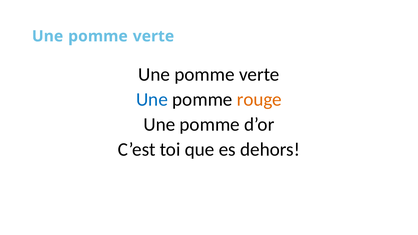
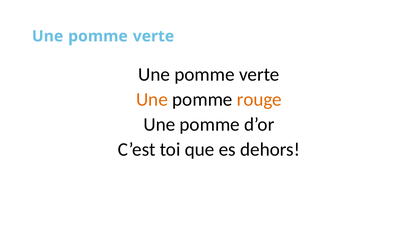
Une at (152, 99) colour: blue -> orange
